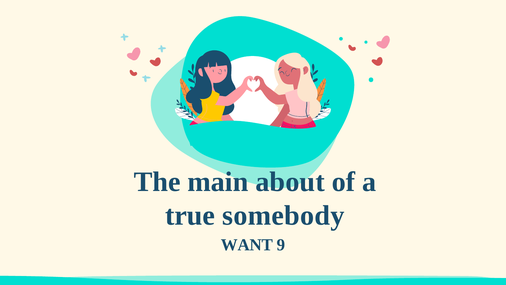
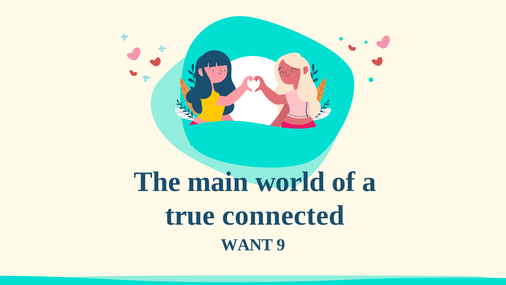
about: about -> world
somebody: somebody -> connected
